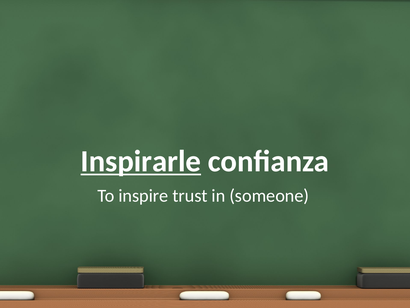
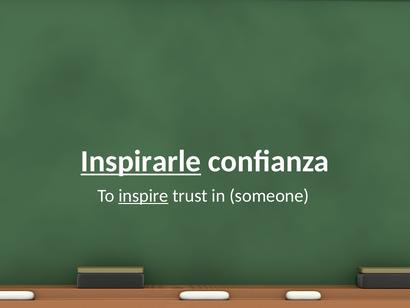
inspire underline: none -> present
